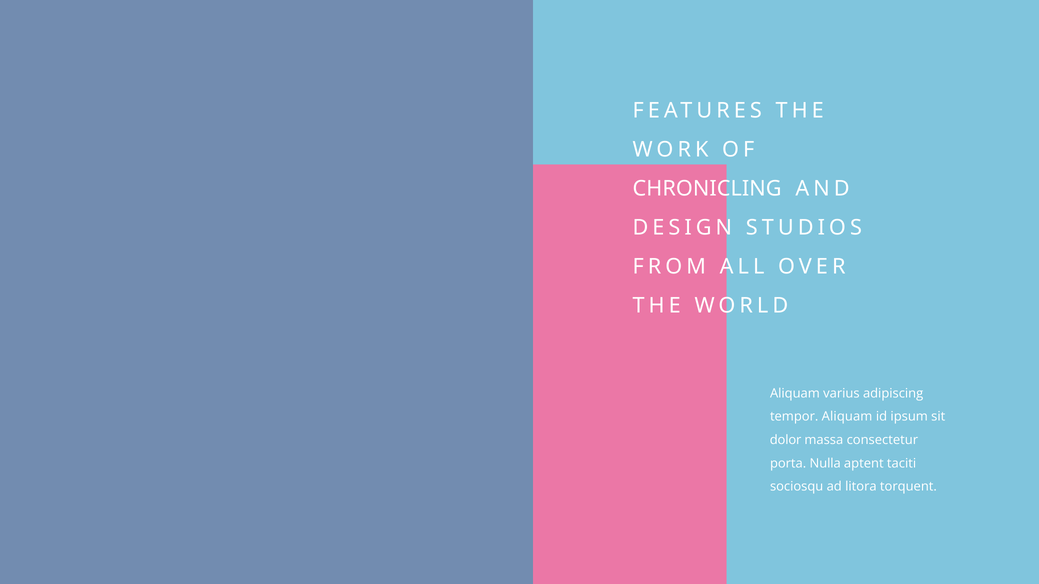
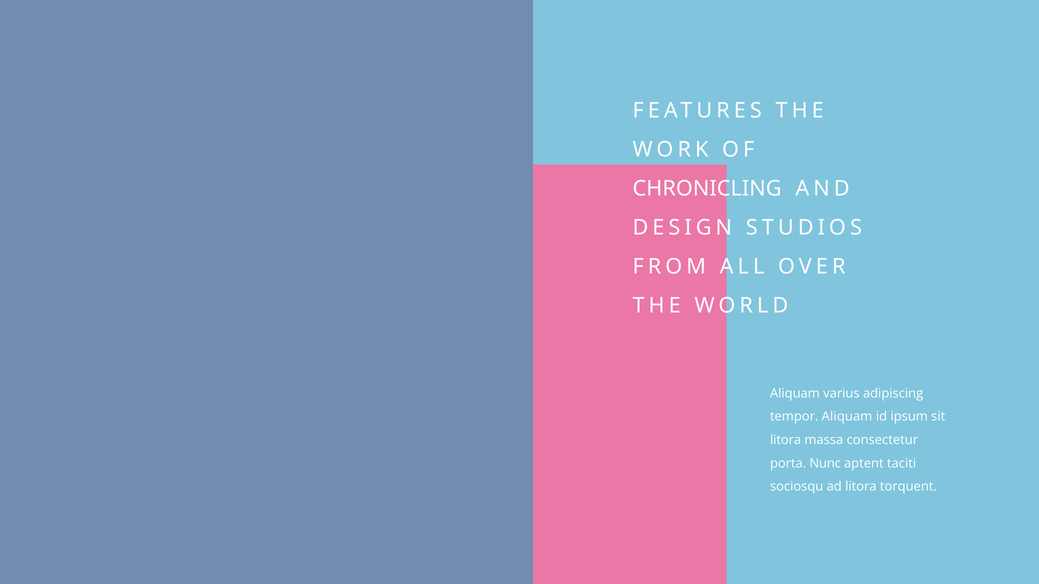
dolor at (786, 440): dolor -> litora
Nulla: Nulla -> Nunc
